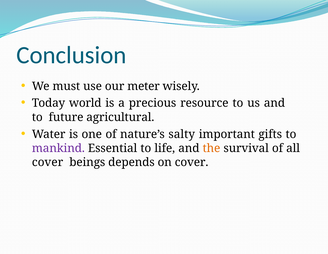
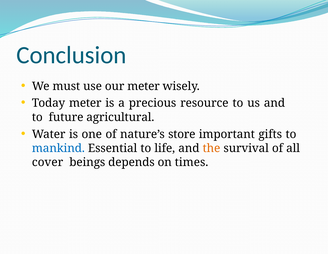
Today world: world -> meter
salty: salty -> store
mankind colour: purple -> blue
on cover: cover -> times
